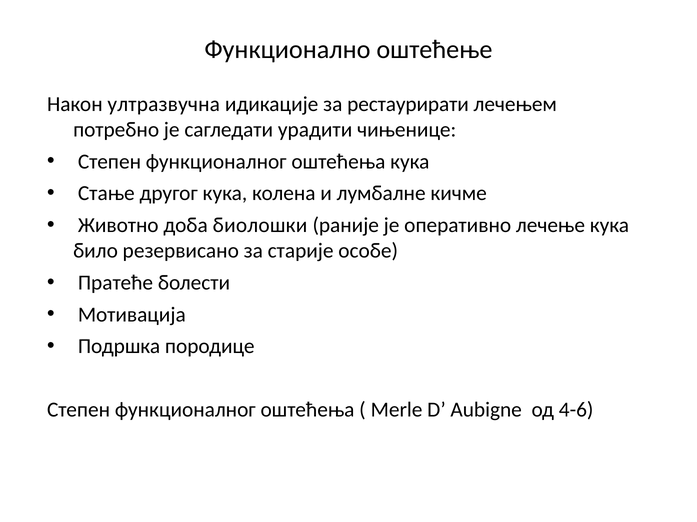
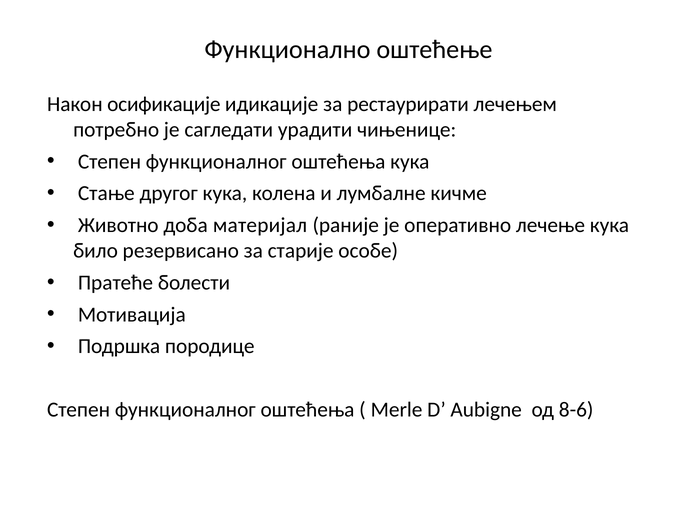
ултразвучна: ултразвучна -> осификације
биолошки: биолошки -> материјал
4-6: 4-6 -> 8-6
